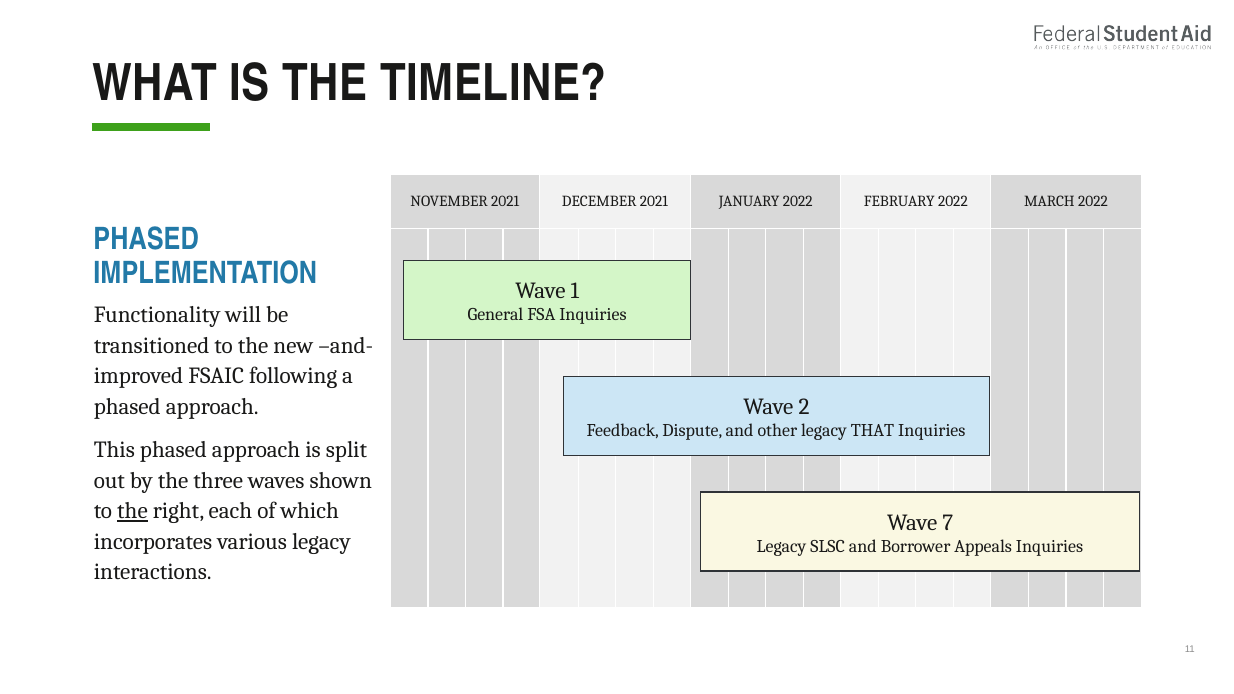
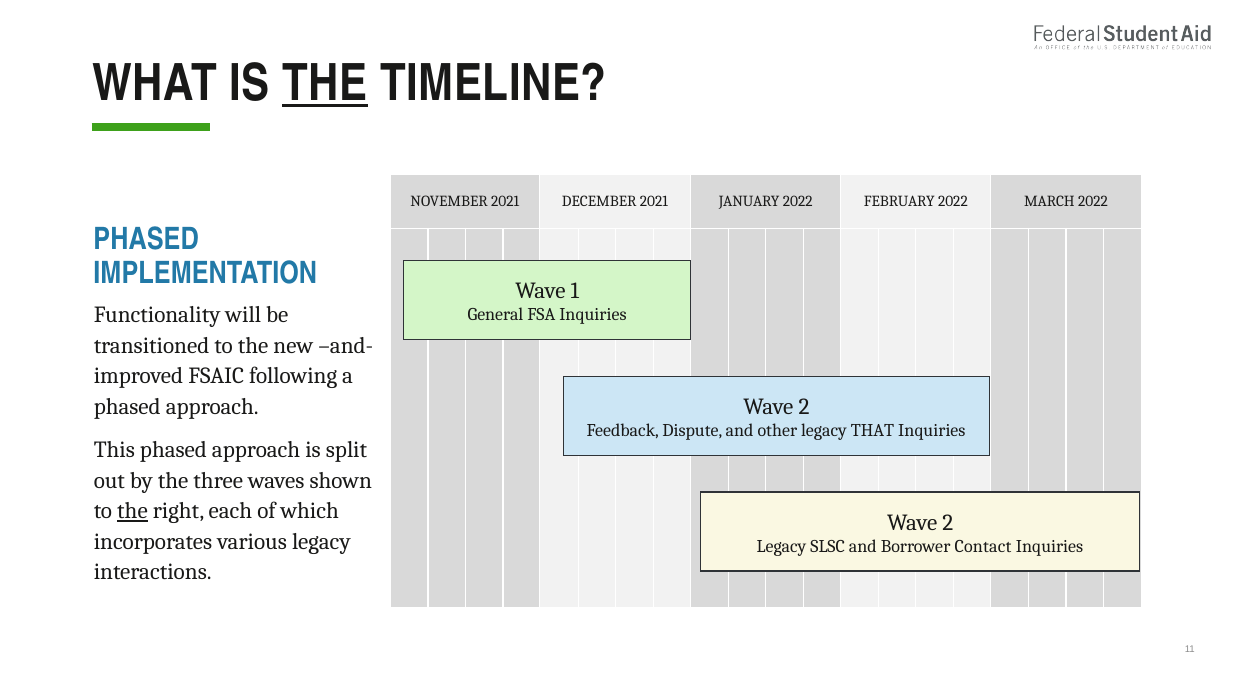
THE at (325, 83) underline: none -> present
7 at (948, 522): 7 -> 2
Appeals: Appeals -> Contact
